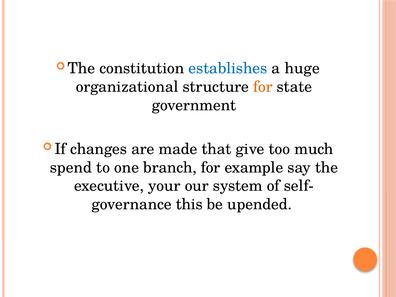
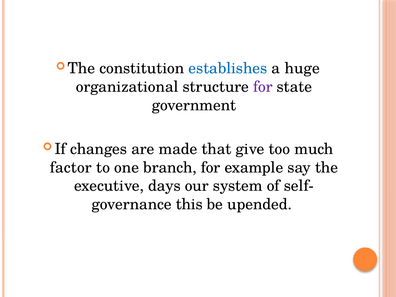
for at (263, 87) colour: orange -> purple
spend: spend -> factor
your: your -> days
